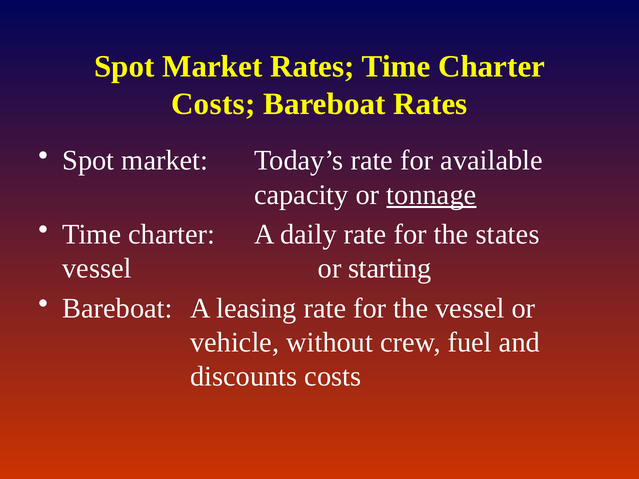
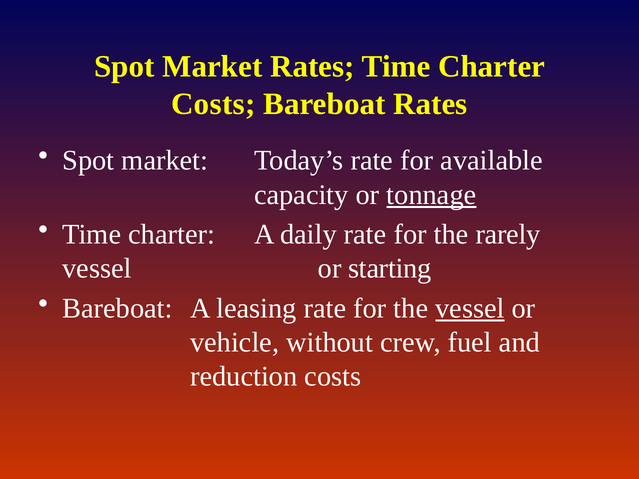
states: states -> rarely
vessel at (470, 309) underline: none -> present
discounts: discounts -> reduction
